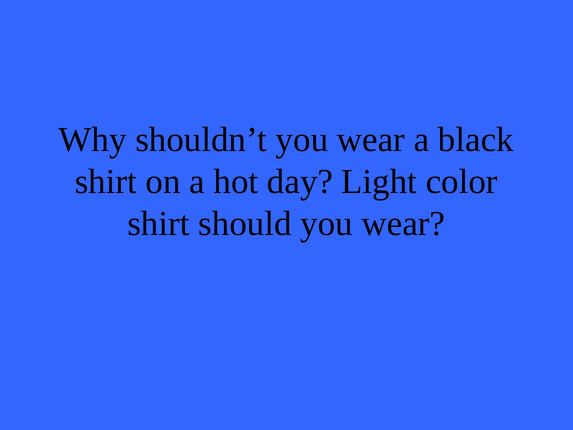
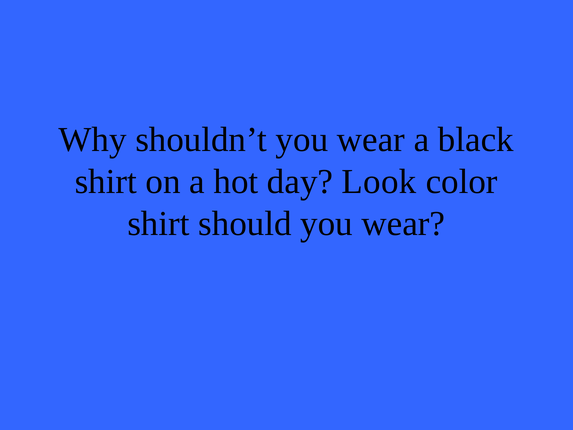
Light: Light -> Look
